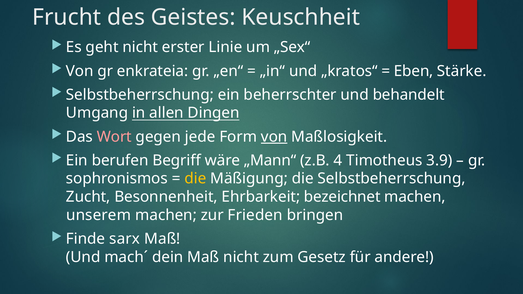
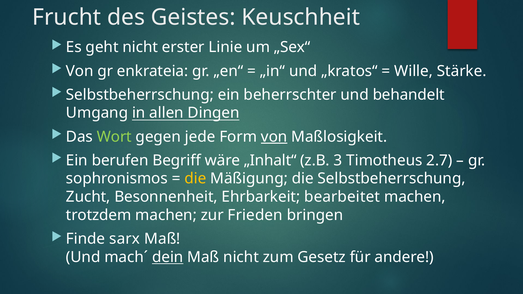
Eben: Eben -> Wille
Wort colour: pink -> light green
„Mann“: „Mann“ -> „Inhalt“
4: 4 -> 3
3.9: 3.9 -> 2.7
bezeichnet: bezeichnet -> bearbeitet
unserem: unserem -> trotzdem
dein underline: none -> present
